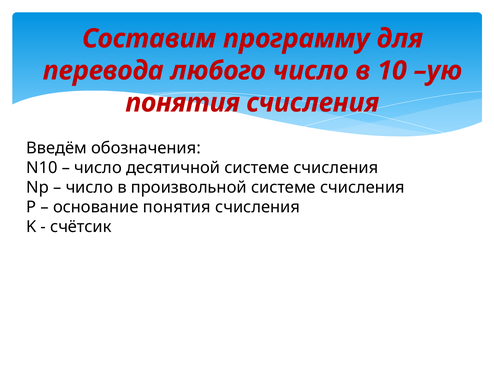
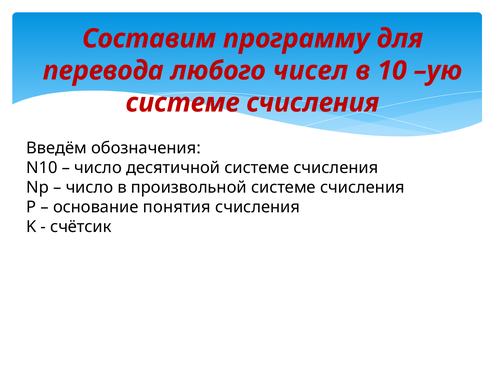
любого число: число -> чисел
понятия at (183, 103): понятия -> системе
